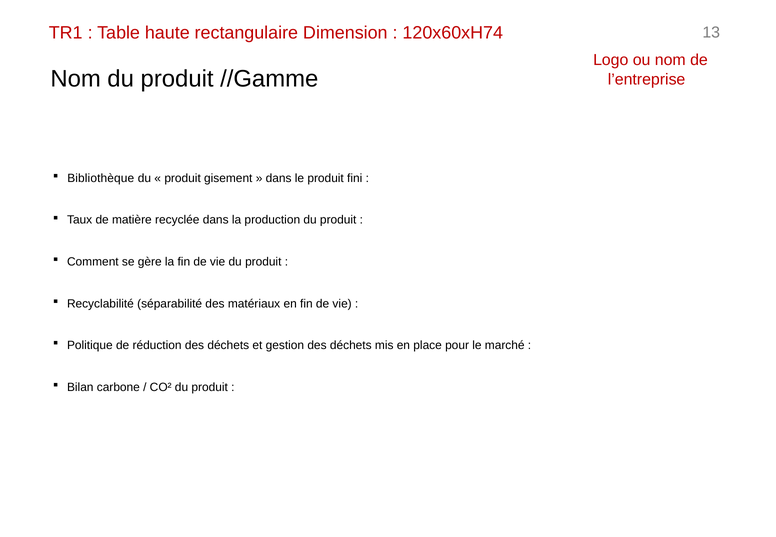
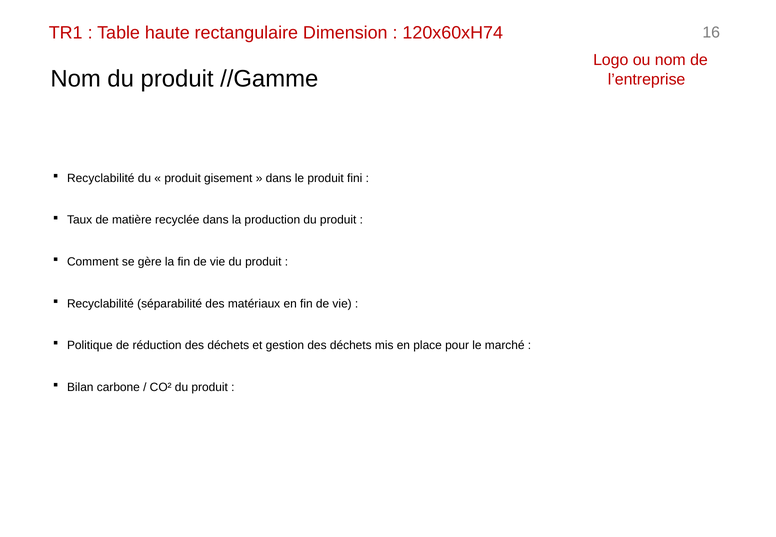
13: 13 -> 16
Bibliothèque at (101, 178): Bibliothèque -> Recyclabilité
